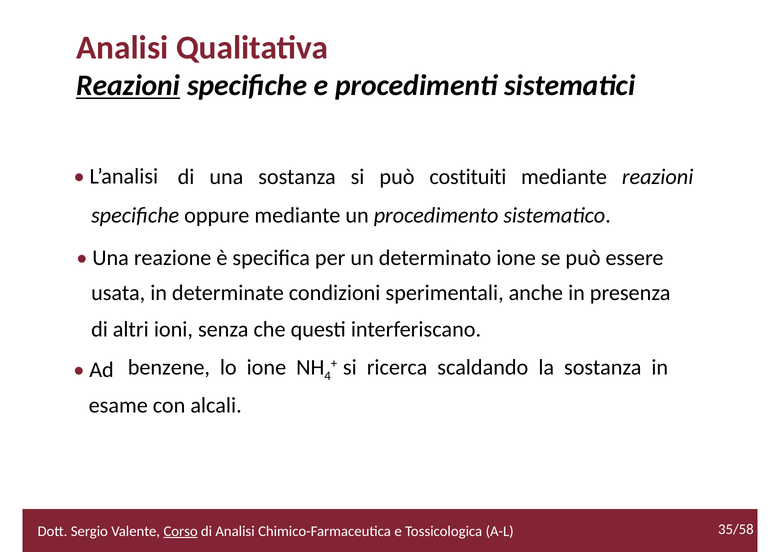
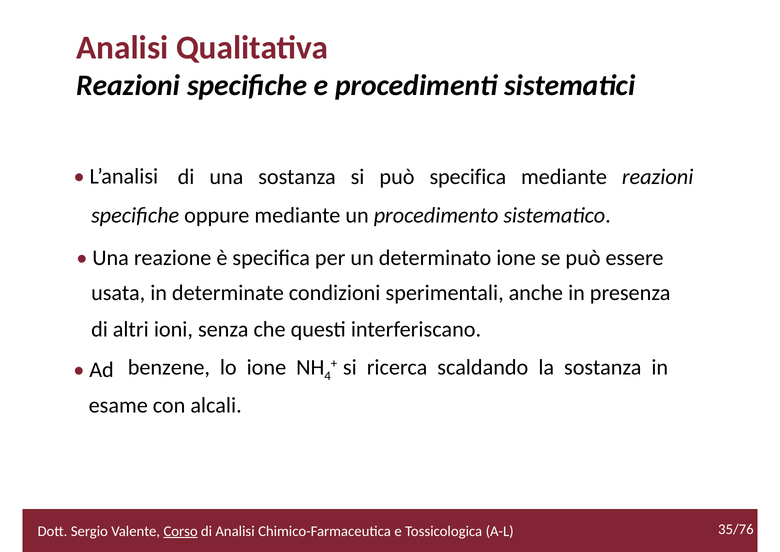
Reazioni at (128, 85) underline: present -> none
può costituiti: costituiti -> specifica
35/58: 35/58 -> 35/76
